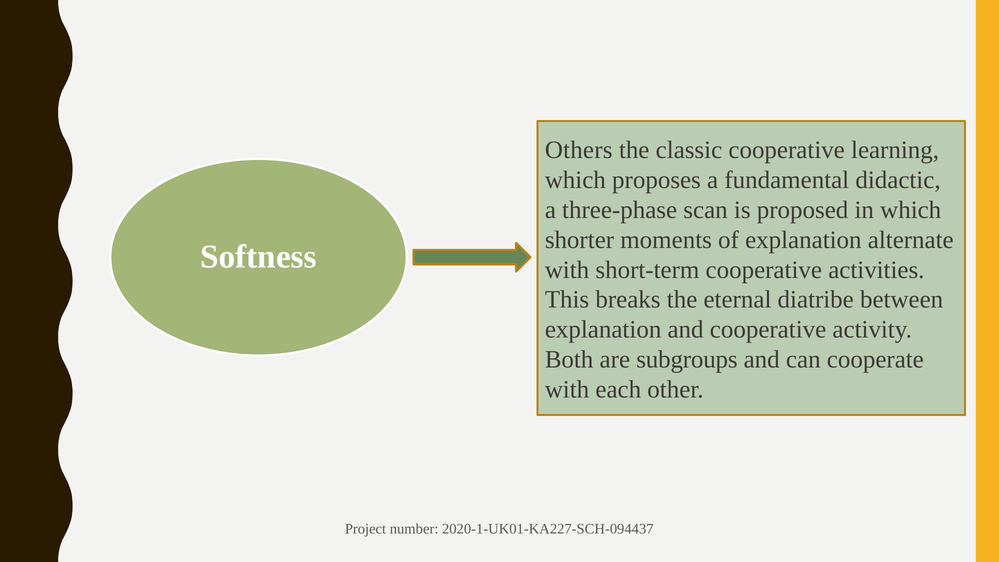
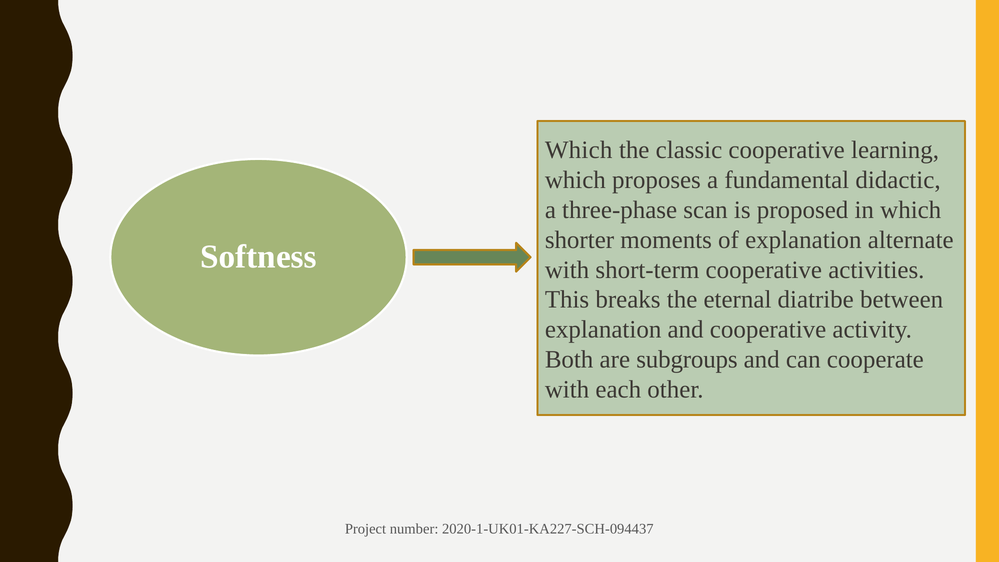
Others at (579, 150): Others -> Which
